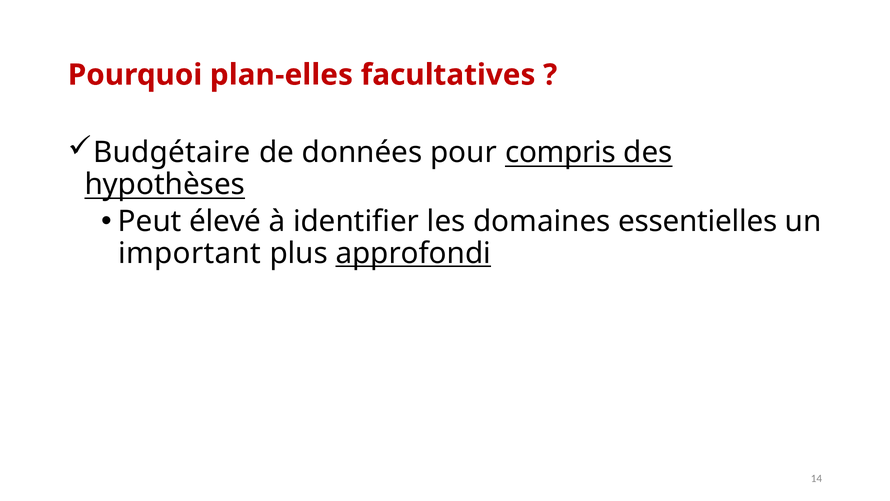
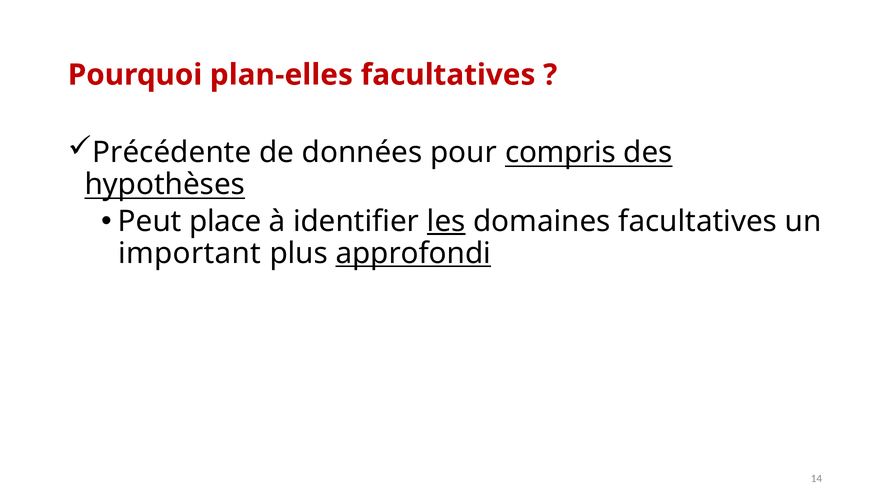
Budgétaire: Budgétaire -> Précédente
élevé: élevé -> place
les underline: none -> present
domaines essentielles: essentielles -> facultatives
